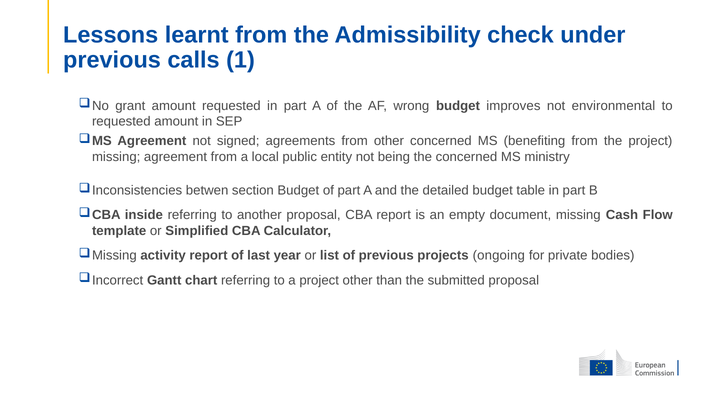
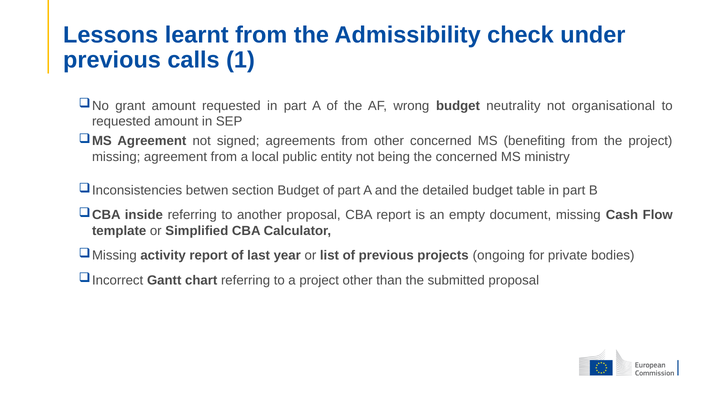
improves: improves -> neutrality
environmental: environmental -> organisational
